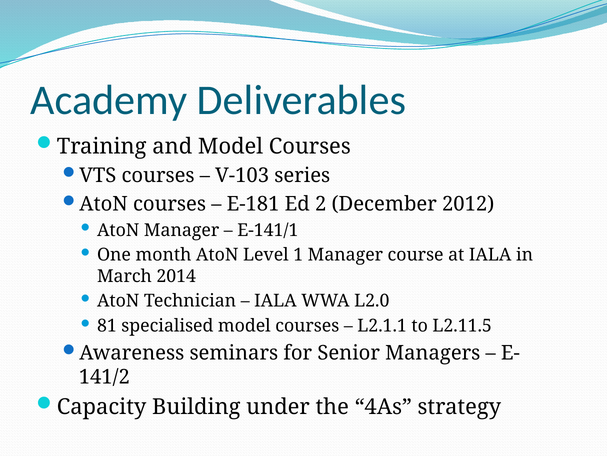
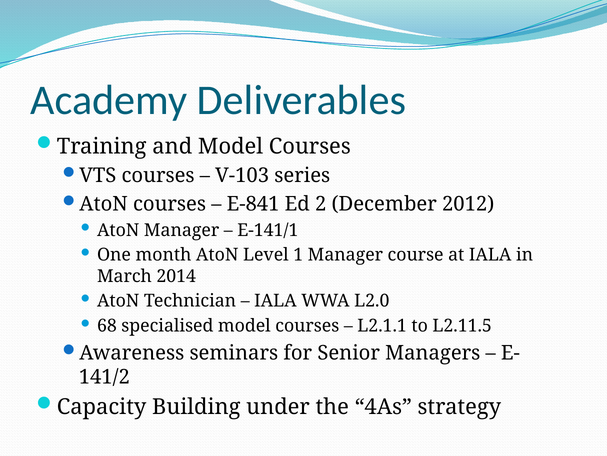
E-181: E-181 -> E-841
81: 81 -> 68
